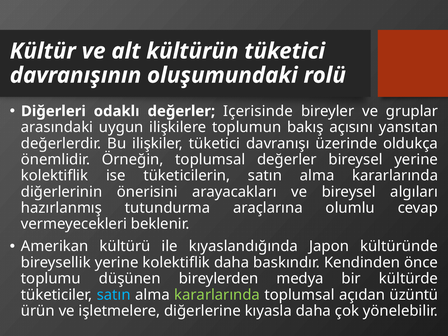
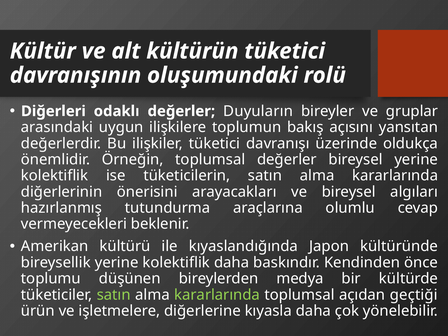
Içerisinde: Içerisinde -> Duyuların
satın at (114, 295) colour: light blue -> light green
üzüntü: üzüntü -> geçtiği
